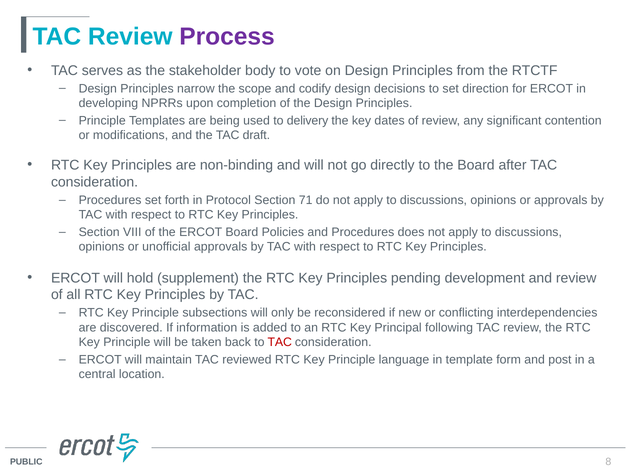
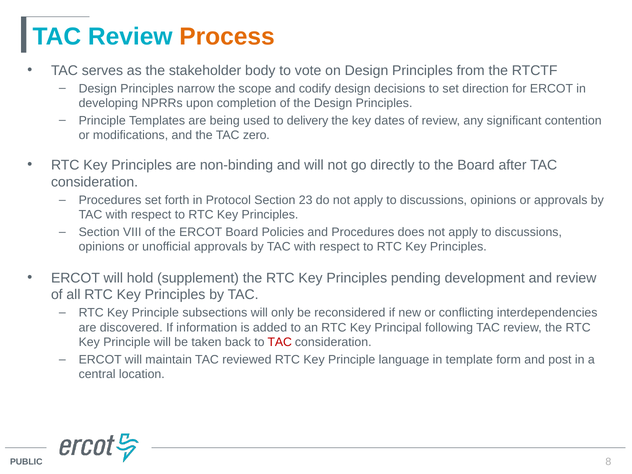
Process colour: purple -> orange
draft: draft -> zero
71: 71 -> 23
